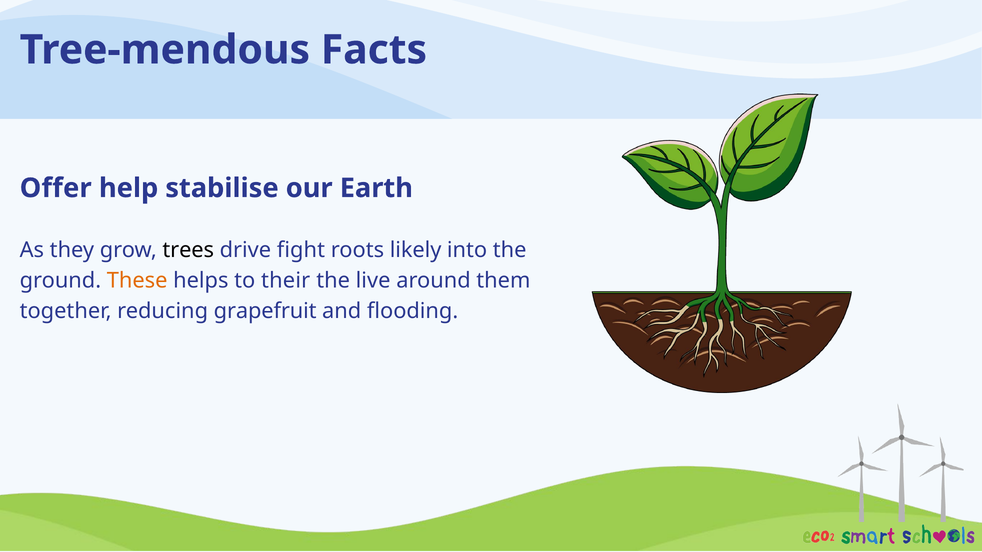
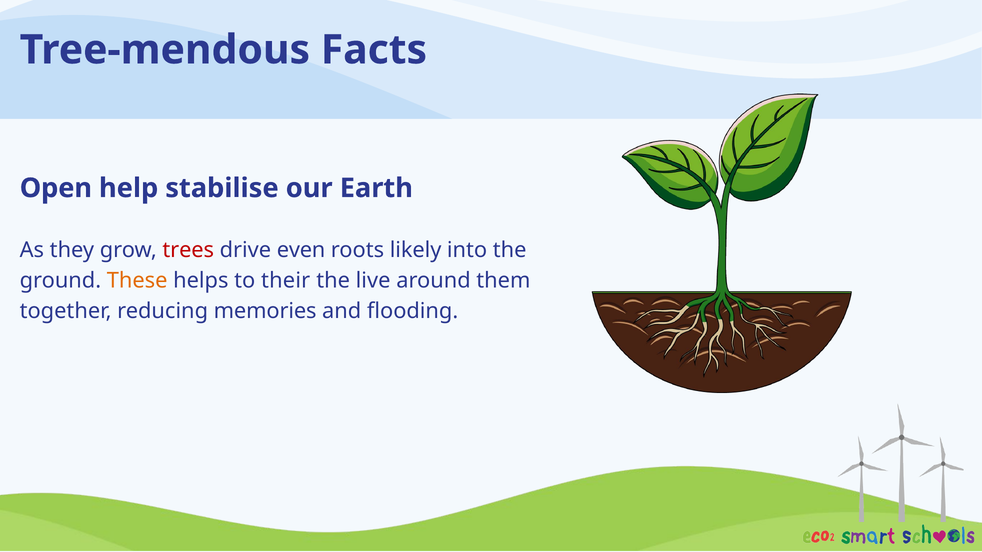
Offer: Offer -> Open
trees colour: black -> red
fight: fight -> even
grapefruit: grapefruit -> memories
